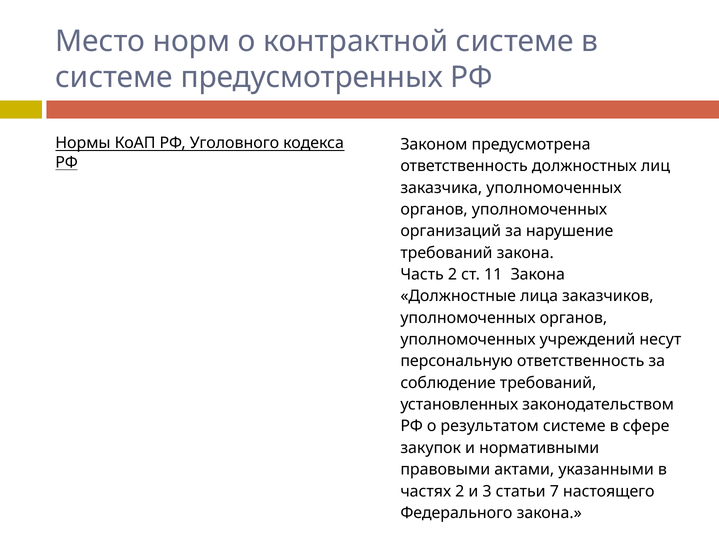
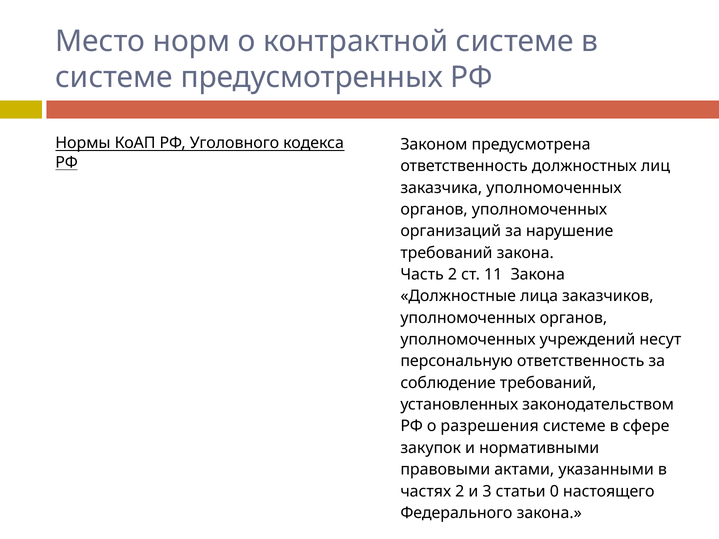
результатом: результатом -> разрешения
7: 7 -> 0
